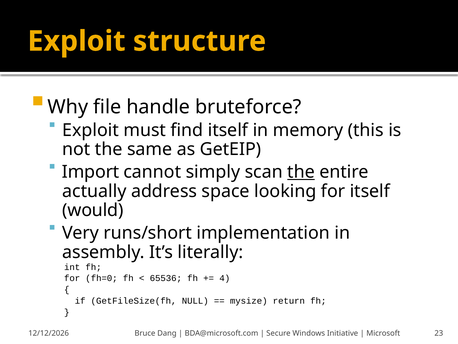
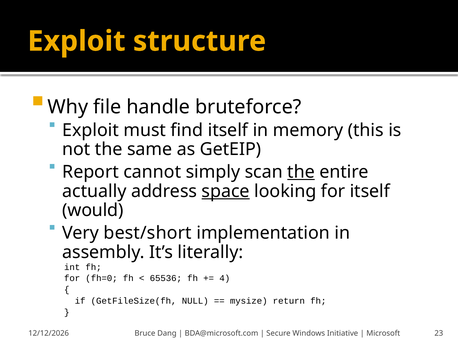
Import: Import -> Report
space underline: none -> present
runs/short: runs/short -> best/short
